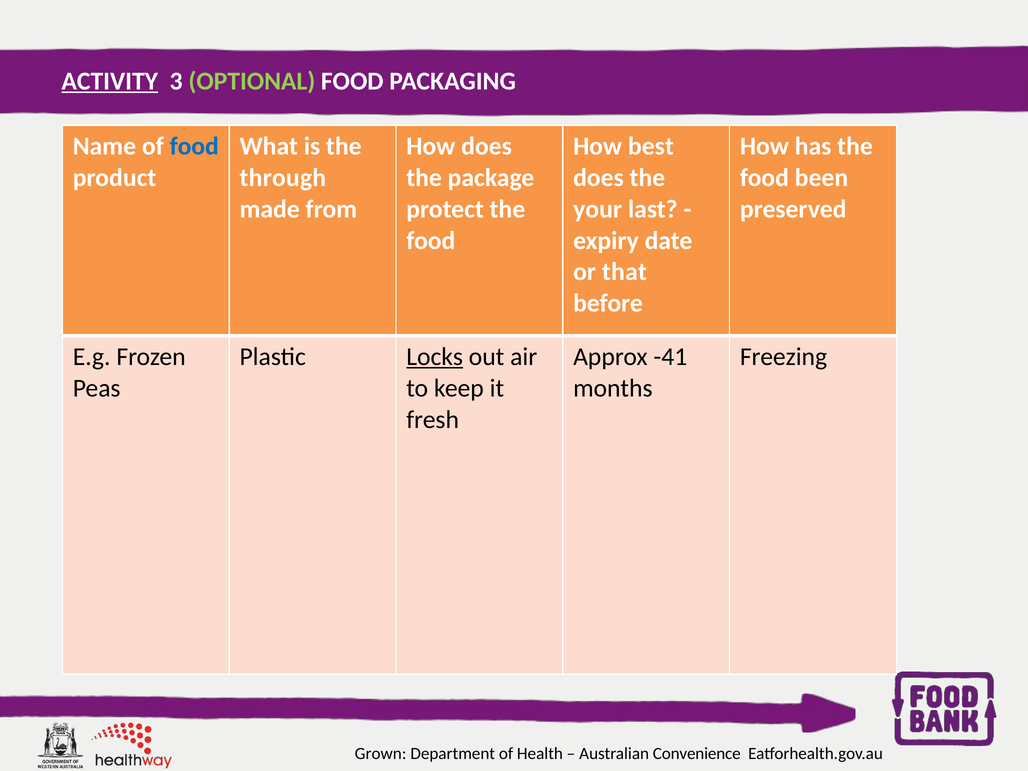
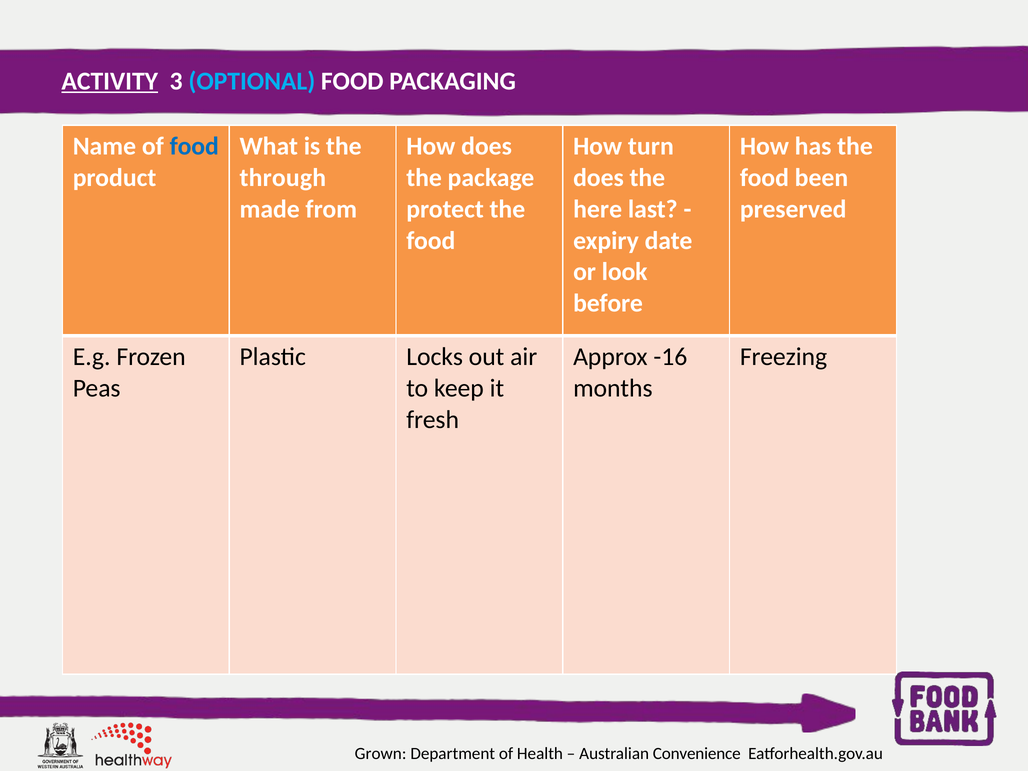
OPTIONAL colour: light green -> light blue
best: best -> turn
your: your -> here
that: that -> look
Locks underline: present -> none
-41: -41 -> -16
